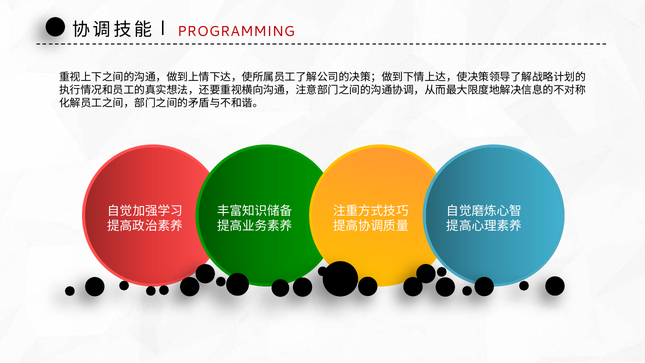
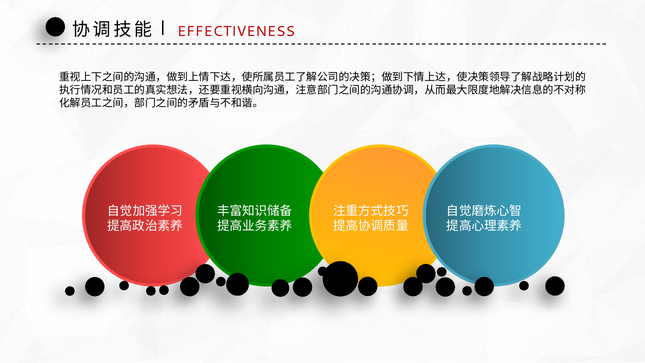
PROGRAMMING: PROGRAMMING -> EFFECTIVENESS
